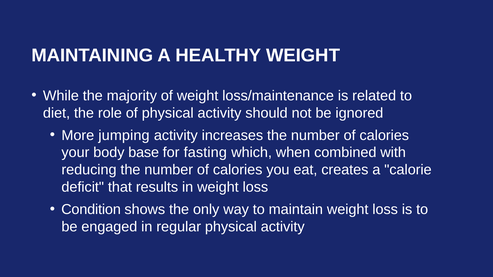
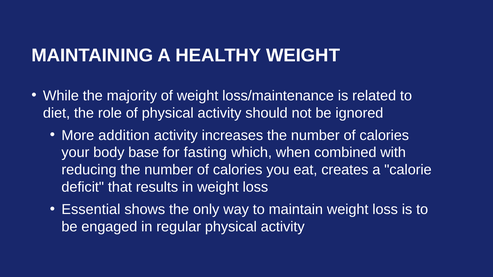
jumping: jumping -> addition
Condition: Condition -> Essential
